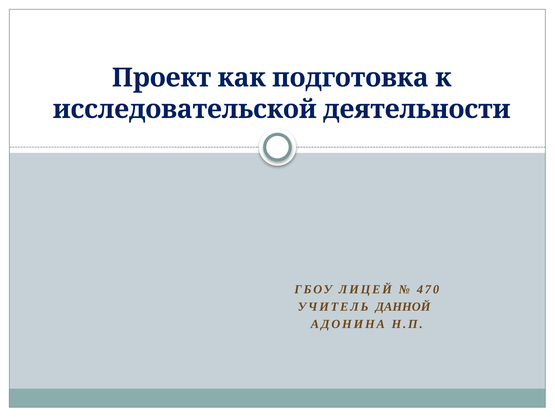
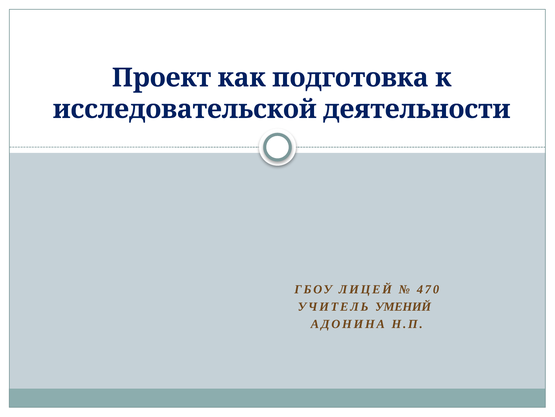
ДАННОЙ: ДАННОЙ -> УМЕНИЙ
